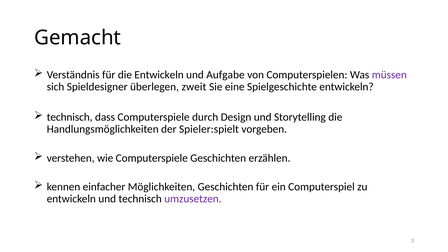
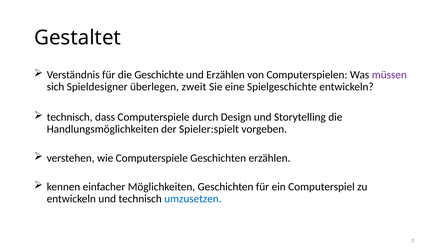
Gemacht: Gemacht -> Gestaltet
die Entwickeln: Entwickeln -> Geschichte
und Aufgabe: Aufgabe -> Erzählen
umzusetzen colour: purple -> blue
